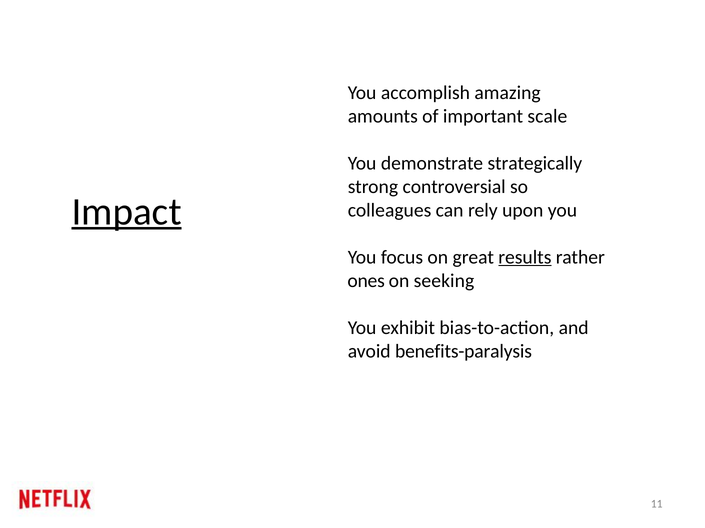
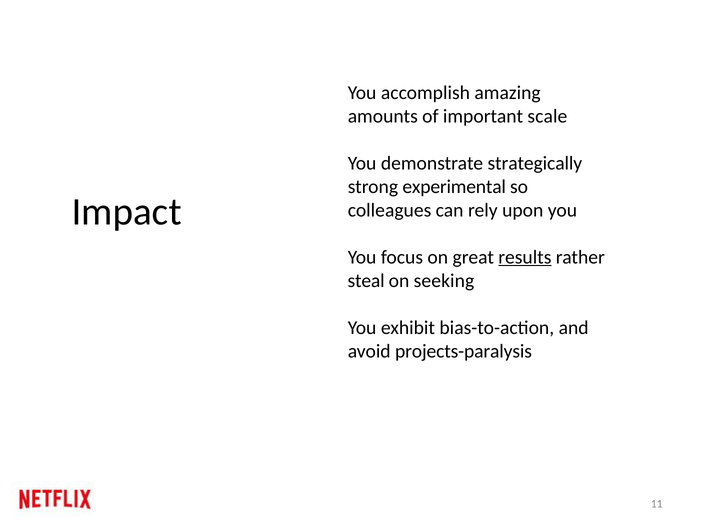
controversial: controversial -> experimental
Impact underline: present -> none
ones: ones -> steal
benefits-paralysis: benefits-paralysis -> projects-paralysis
